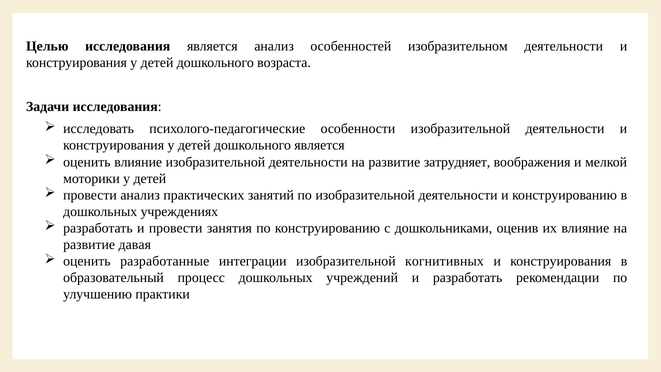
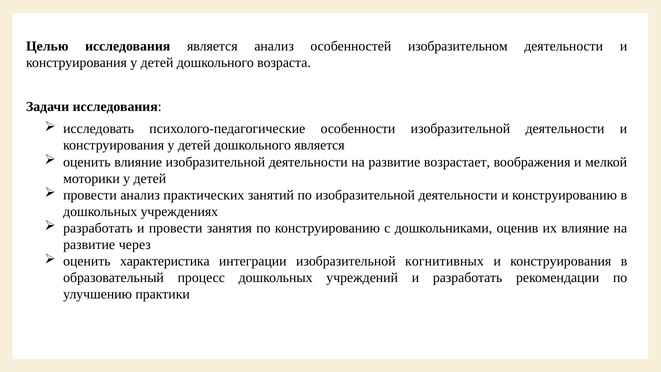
затрудняет: затрудняет -> возрастает
давая: давая -> через
разработанные: разработанные -> характеристика
